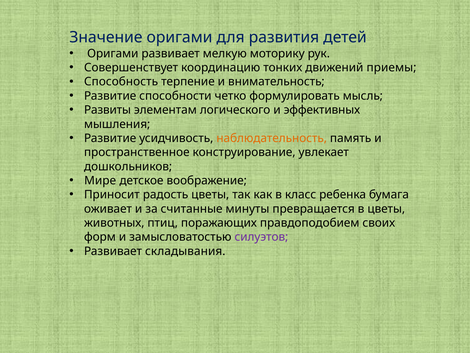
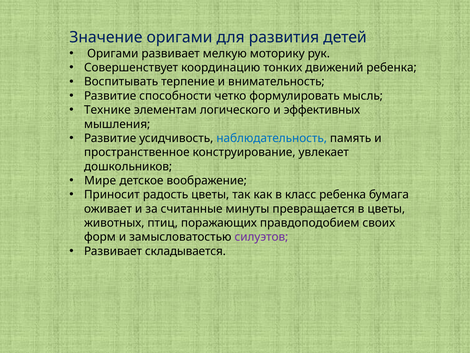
движений приемы: приемы -> ребенка
Способность: Способность -> Воспитывать
Развиты: Развиты -> Технике
наблюдательность colour: orange -> blue
складывания: складывания -> складывается
